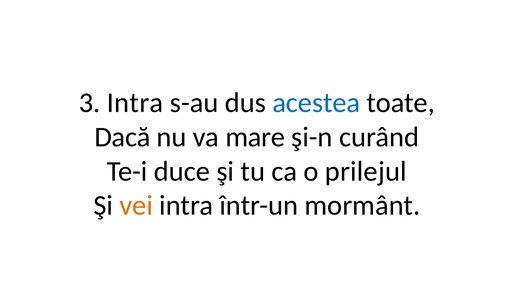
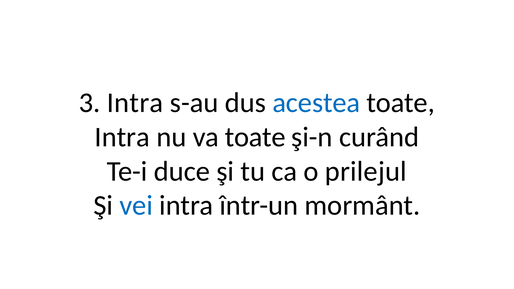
Dacă at (122, 137): Dacă -> Intra
va mare: mare -> toate
vei colour: orange -> blue
